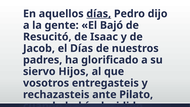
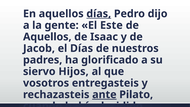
Bajó: Bajó -> Este
Resucitó at (47, 37): Resucitó -> Aquellos
ante underline: none -> present
